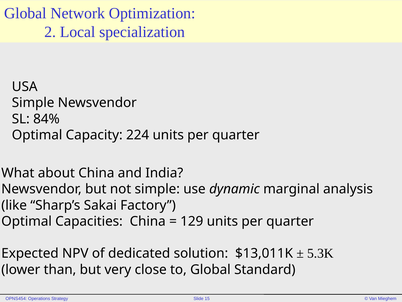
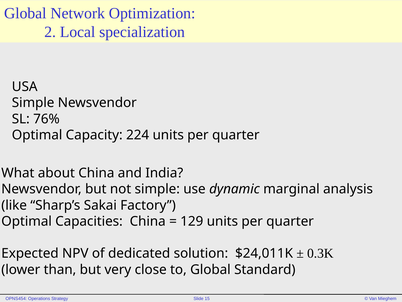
84%: 84% -> 76%
$13,011K: $13,011K -> $24,011K
5.3K: 5.3K -> 0.3K
